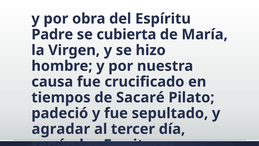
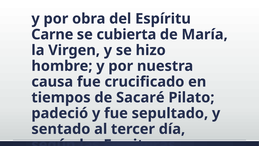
Padre: Padre -> Carne
agradar: agradar -> sentado
